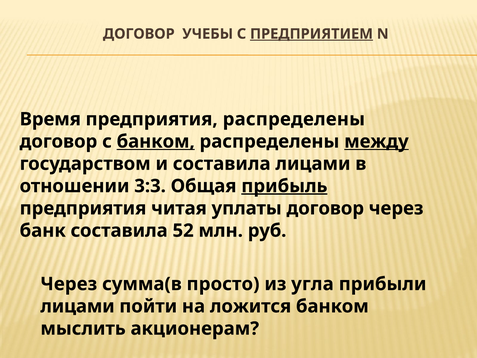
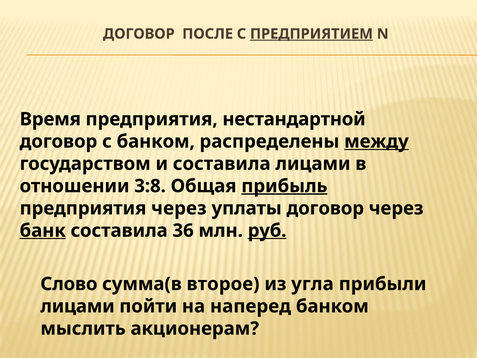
УЧЕБЫ: УЧЕБЫ -> ПОСЛЕ
предприятия распределены: распределены -> нестандартной
банком at (156, 141) underline: present -> none
3:3: 3:3 -> 3:8
предприятия читая: читая -> через
банк underline: none -> present
52: 52 -> 36
руб underline: none -> present
Через at (69, 284): Через -> Слово
просто: просто -> второе
ложится: ложится -> наперед
